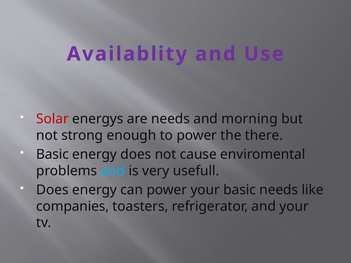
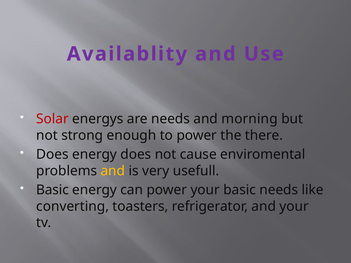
Basic at (53, 155): Basic -> Does
and at (113, 171) colour: light blue -> yellow
Does at (52, 190): Does -> Basic
companies: companies -> converting
